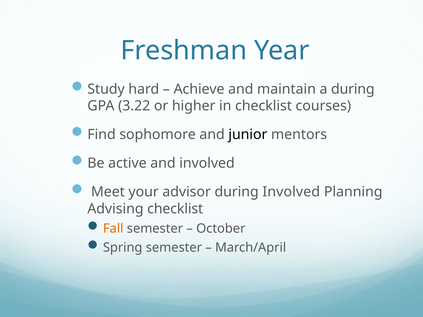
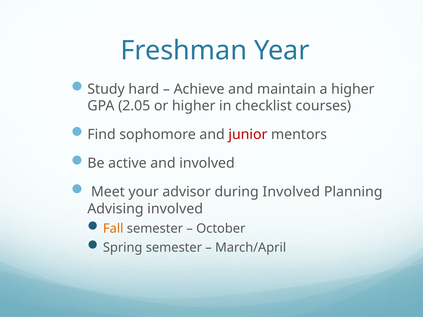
a during: during -> higher
3.22: 3.22 -> 2.05
junior colour: black -> red
Advising checklist: checklist -> involved
